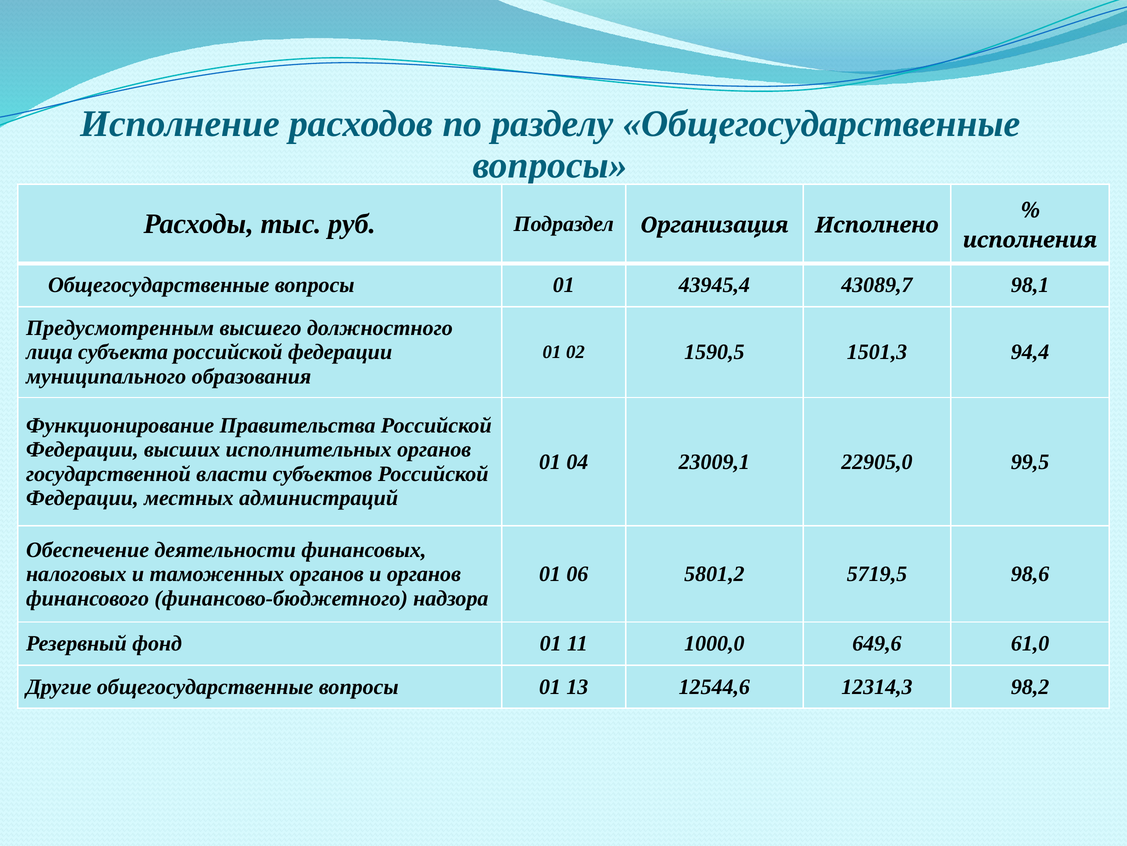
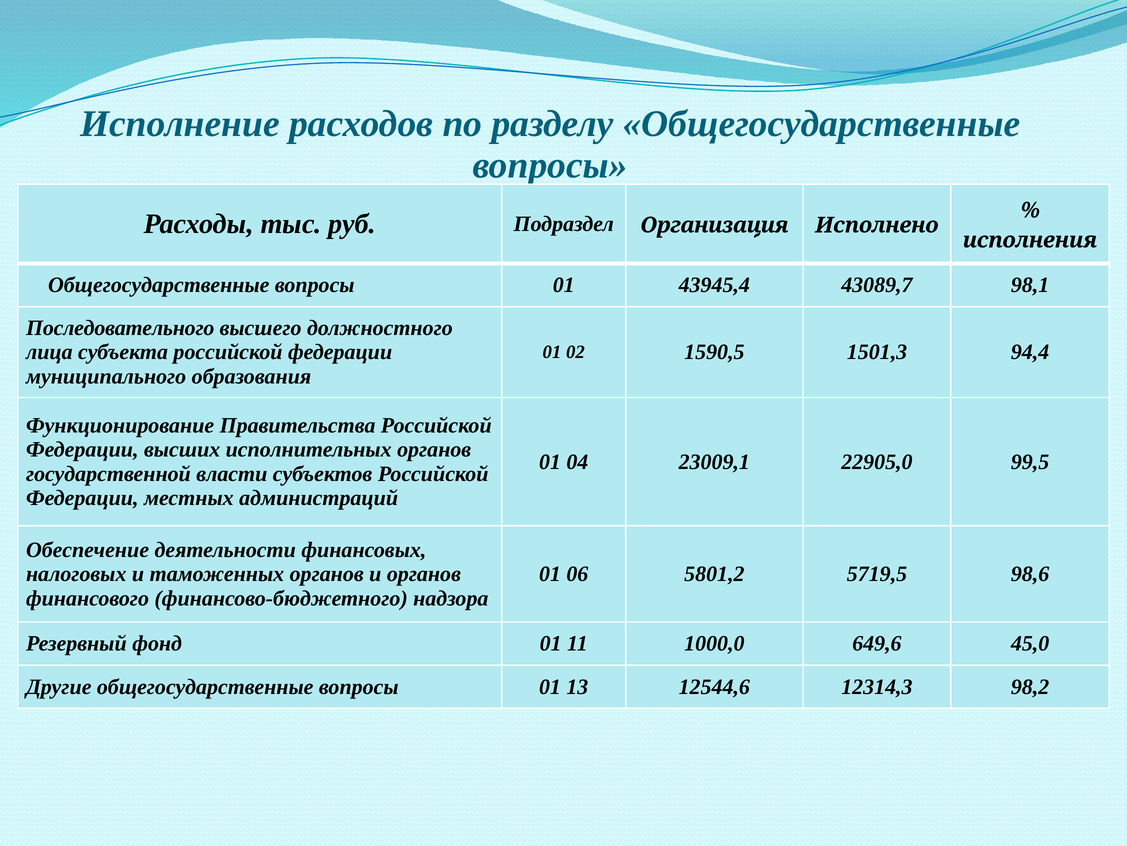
Предусмотренным: Предусмотренным -> Последовательного
61,0: 61,0 -> 45,0
